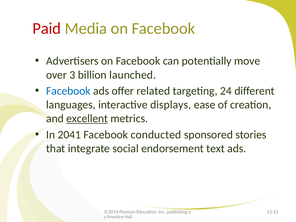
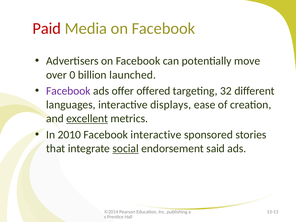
3: 3 -> 0
Facebook at (68, 91) colour: blue -> purple
related: related -> offered
24: 24 -> 32
2041: 2041 -> 2010
Facebook conducted: conducted -> interactive
social underline: none -> present
text: text -> said
